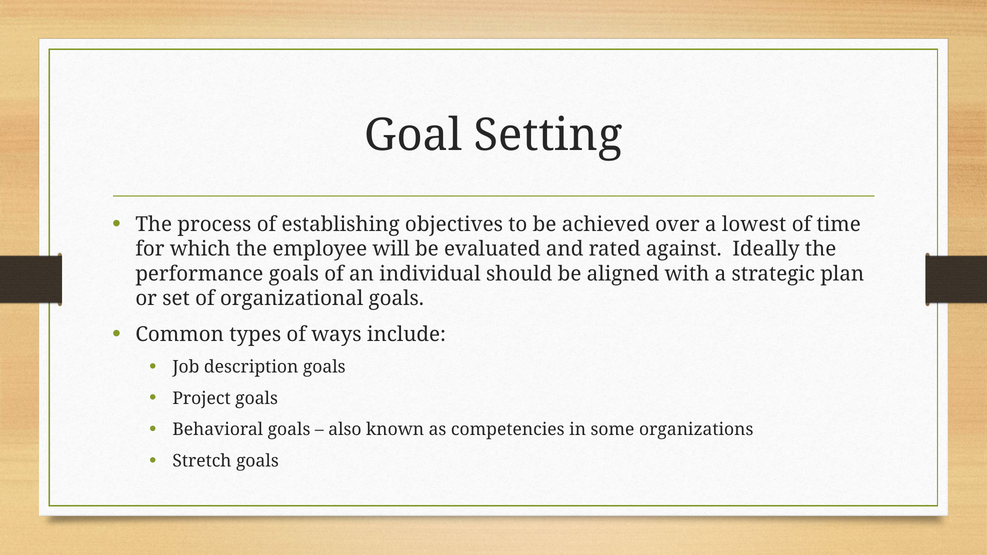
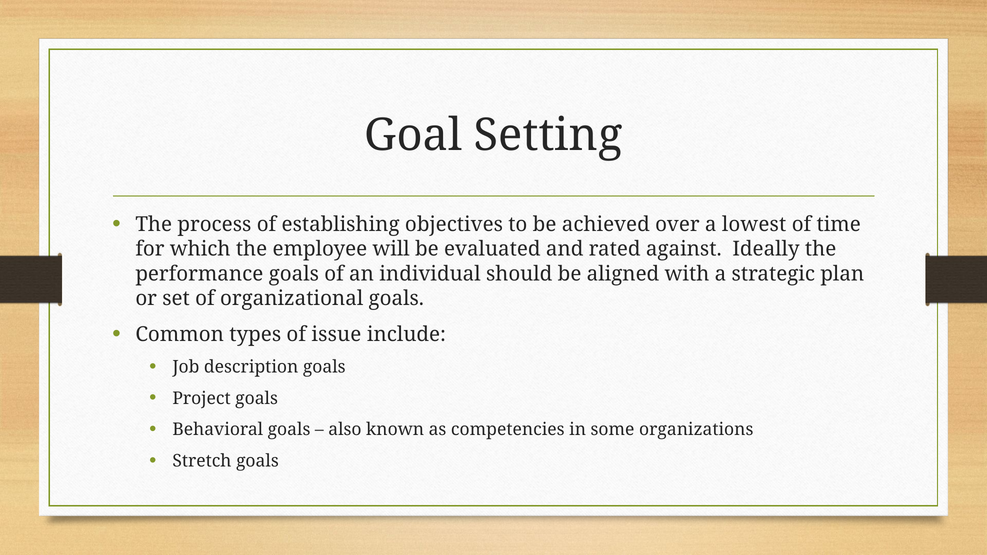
ways: ways -> issue
